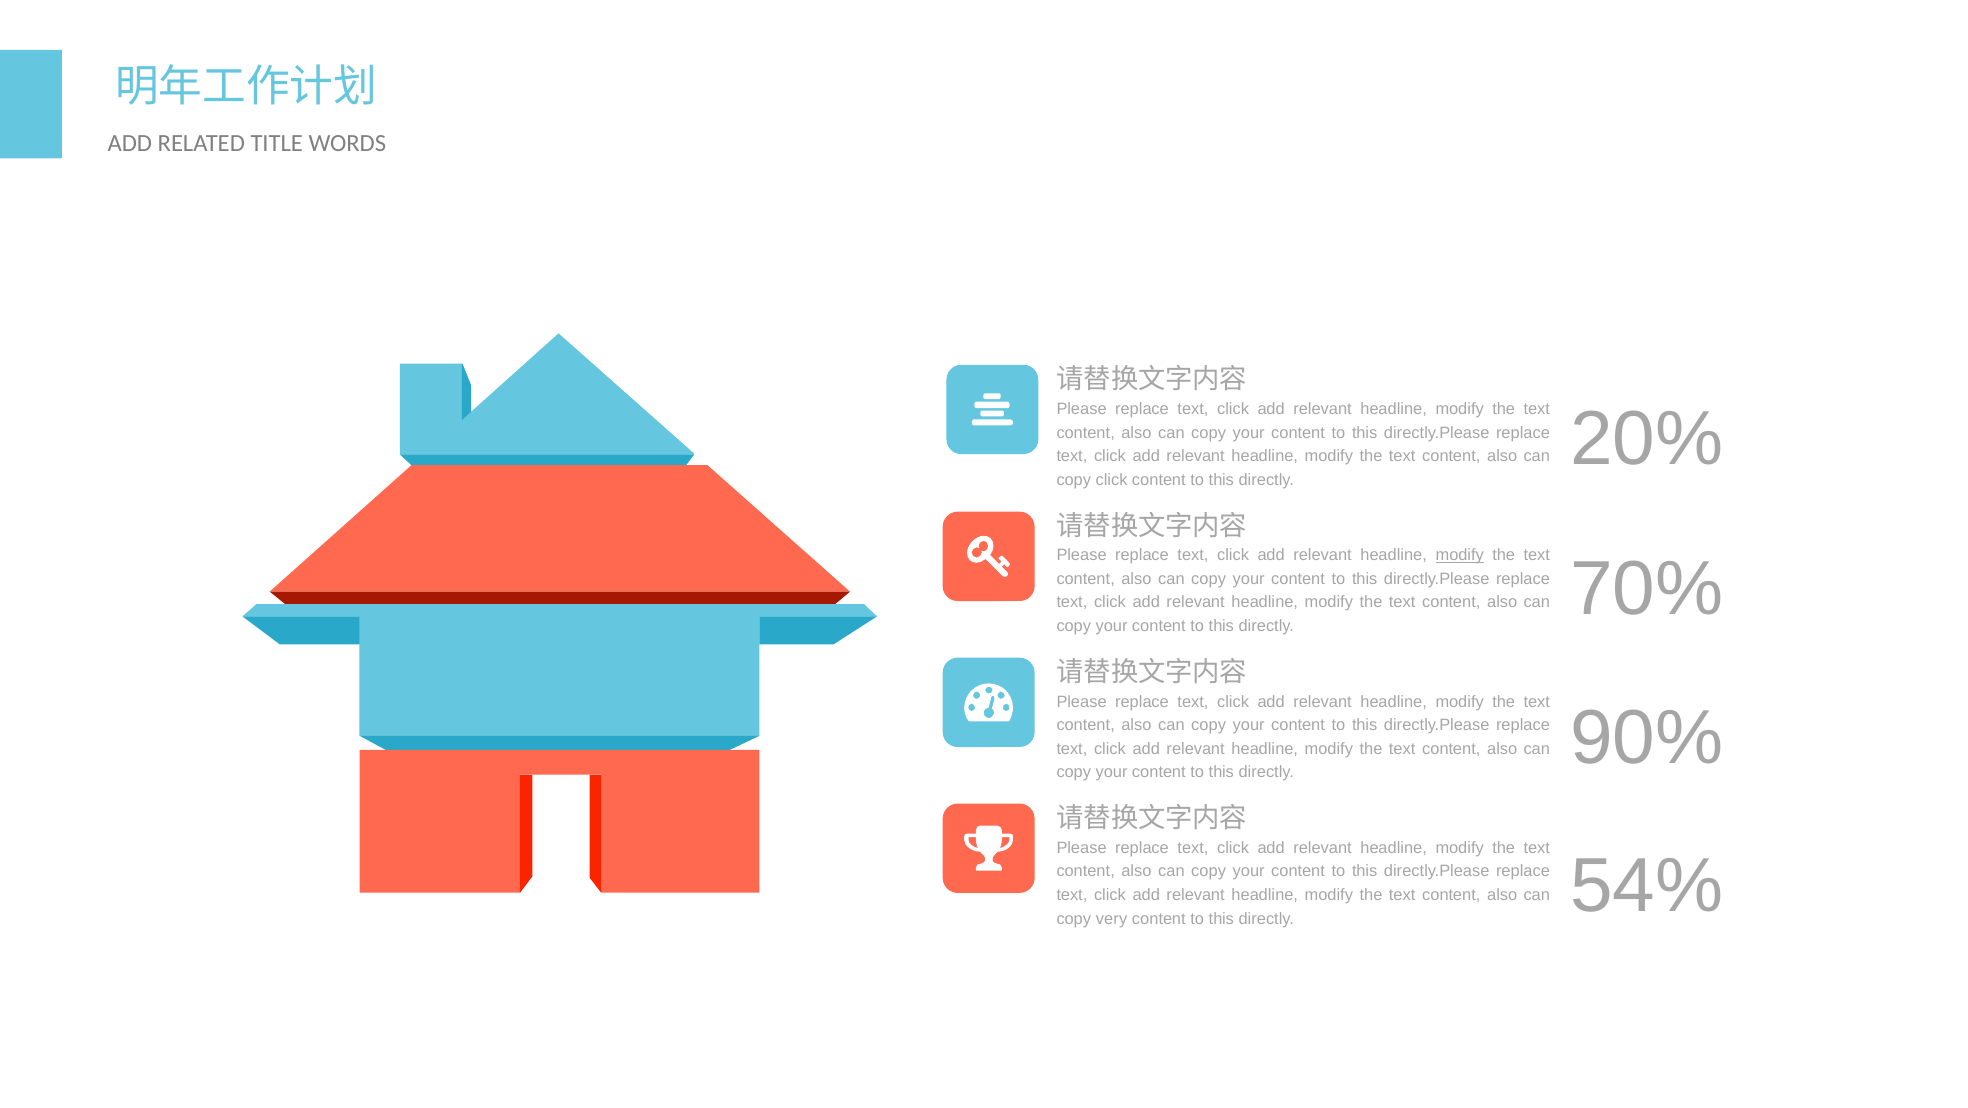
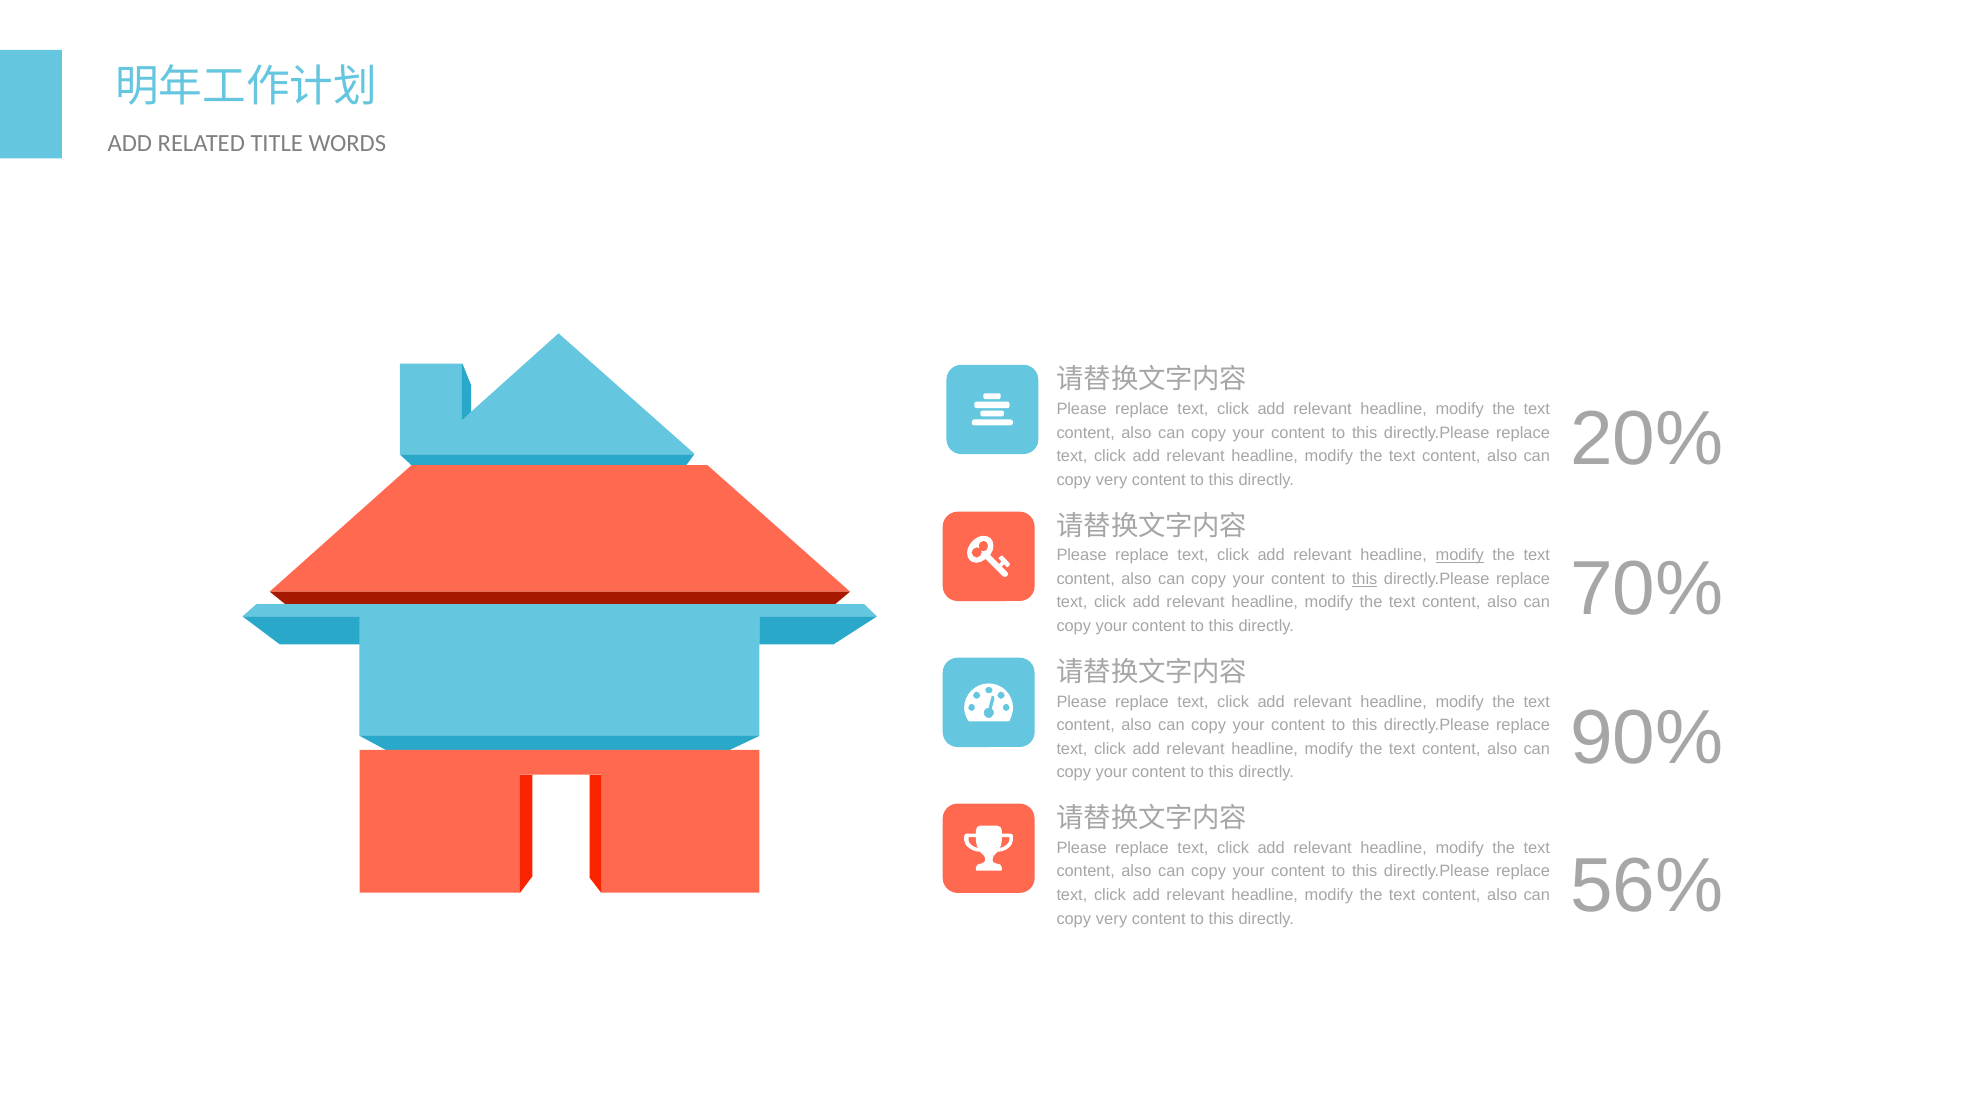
click at (1112, 480): click -> very
this at (1365, 579) underline: none -> present
54%: 54% -> 56%
